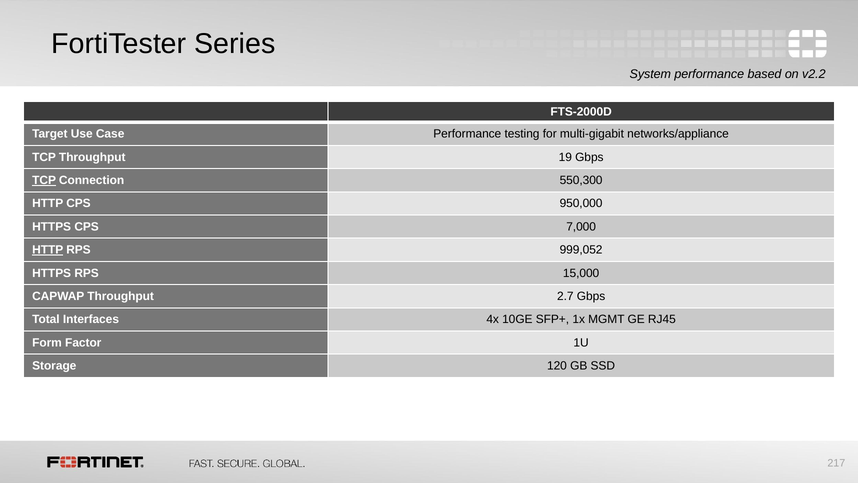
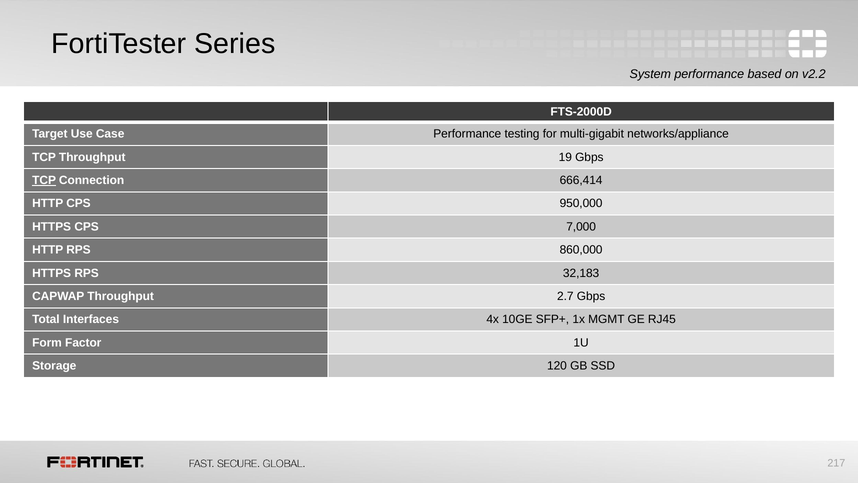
550,300: 550,300 -> 666,414
HTTP at (48, 250) underline: present -> none
999,052: 999,052 -> 860,000
15,000: 15,000 -> 32,183
